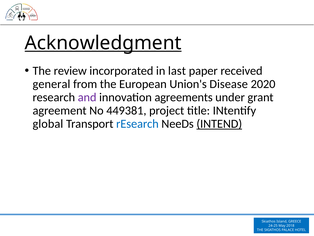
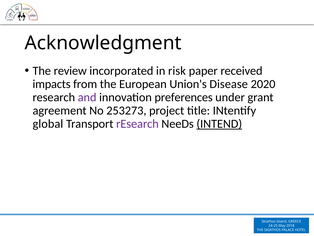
Acknowledgment underline: present -> none
last: last -> risk
general: general -> impacts
agreements: agreements -> preferences
449381: 449381 -> 253273
rEsearch at (137, 124) colour: blue -> purple
